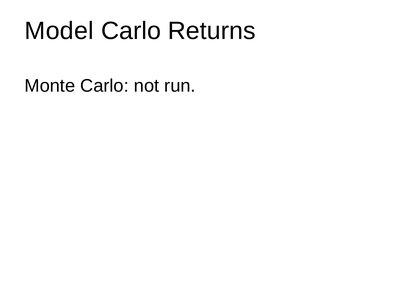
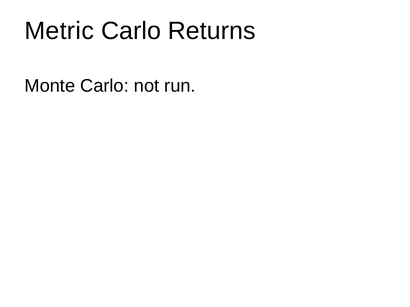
Model: Model -> Metric
